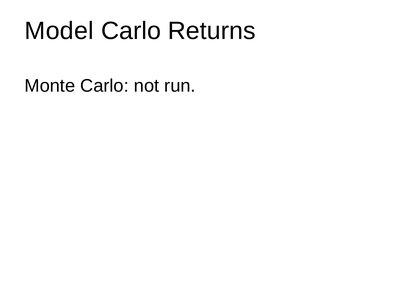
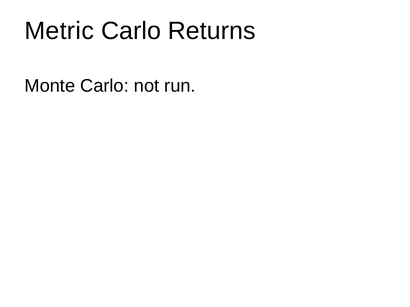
Model: Model -> Metric
